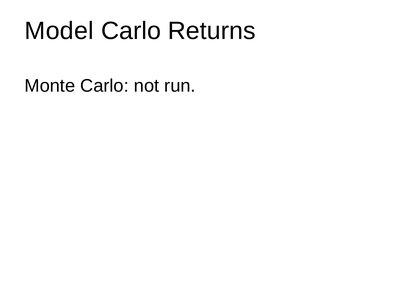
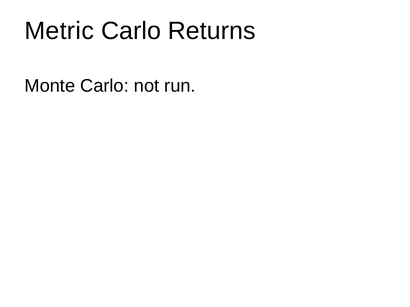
Model: Model -> Metric
